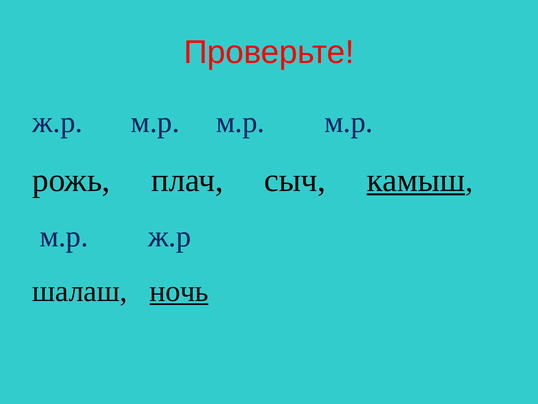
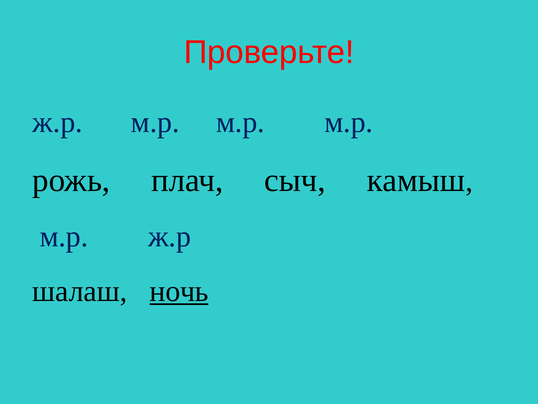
камыш underline: present -> none
